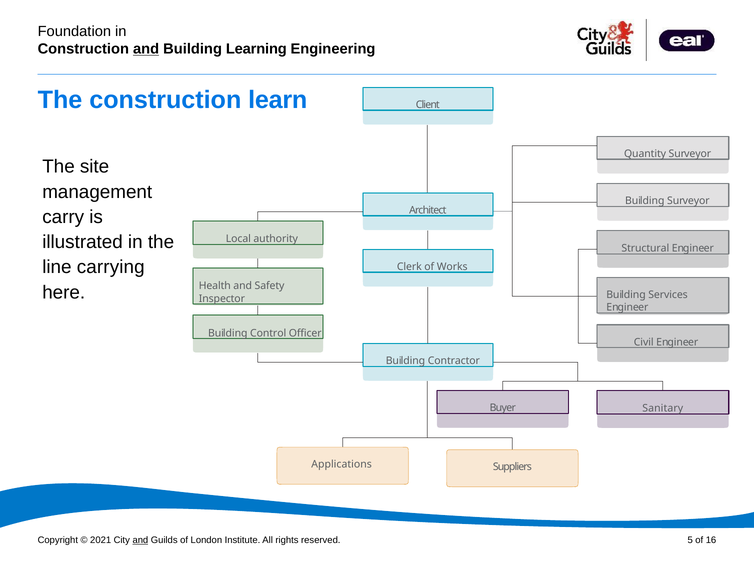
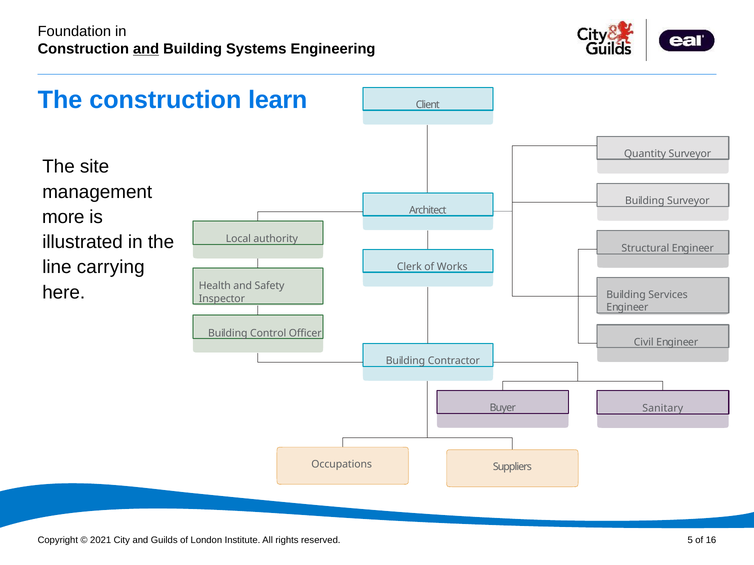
Learning: Learning -> Systems
carry: carry -> more
Applications: Applications -> Occupations
and at (140, 541) underline: present -> none
